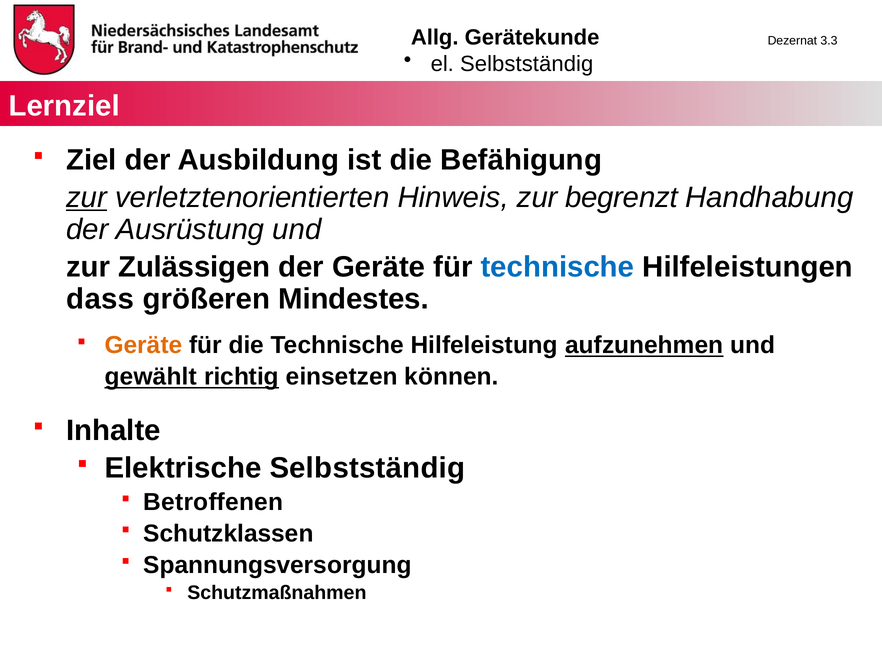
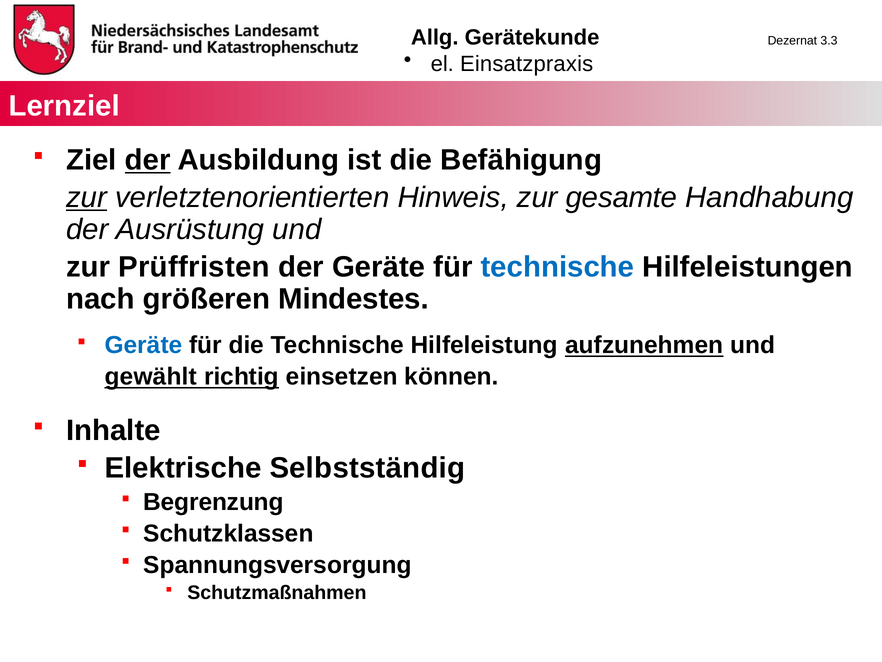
Selbstständig at (527, 64): Selbstständig -> Einsatzpraxis
der at (148, 160) underline: none -> present
begrenzt: begrenzt -> gesamte
Zulässigen: Zulässigen -> Prüffristen
dass: dass -> nach
Geräte at (144, 345) colour: orange -> blue
Betroffenen: Betroffenen -> Begrenzung
